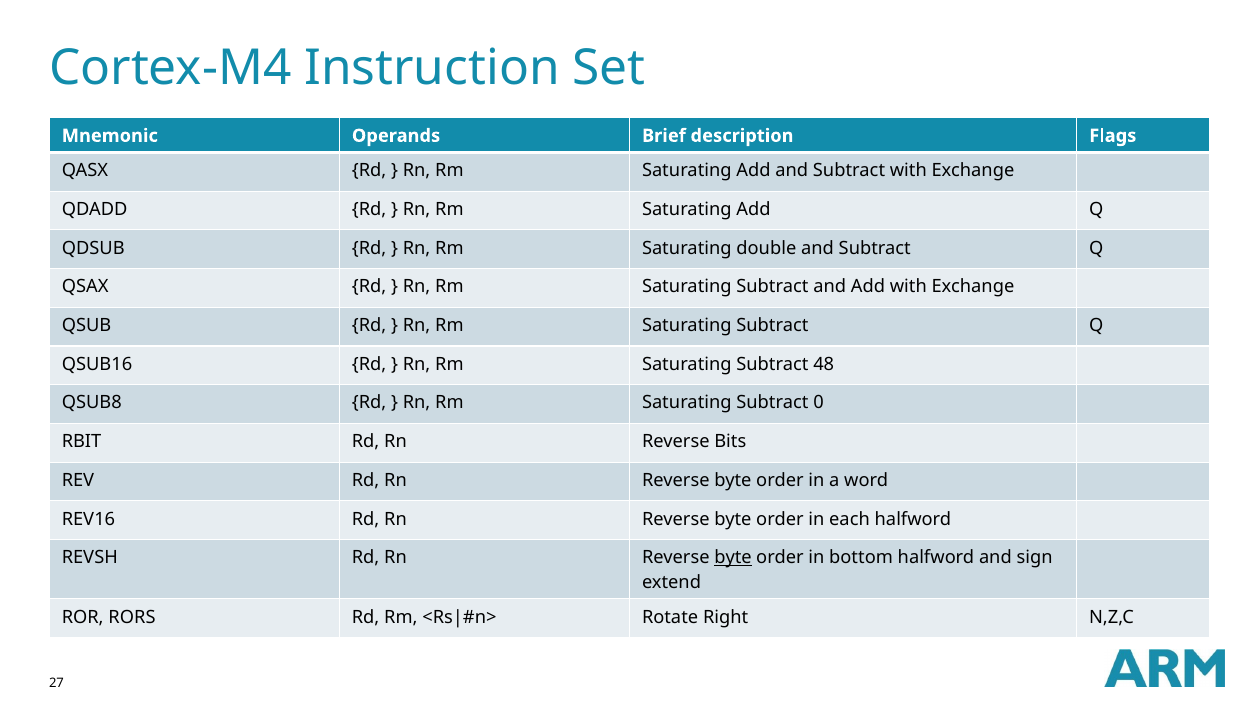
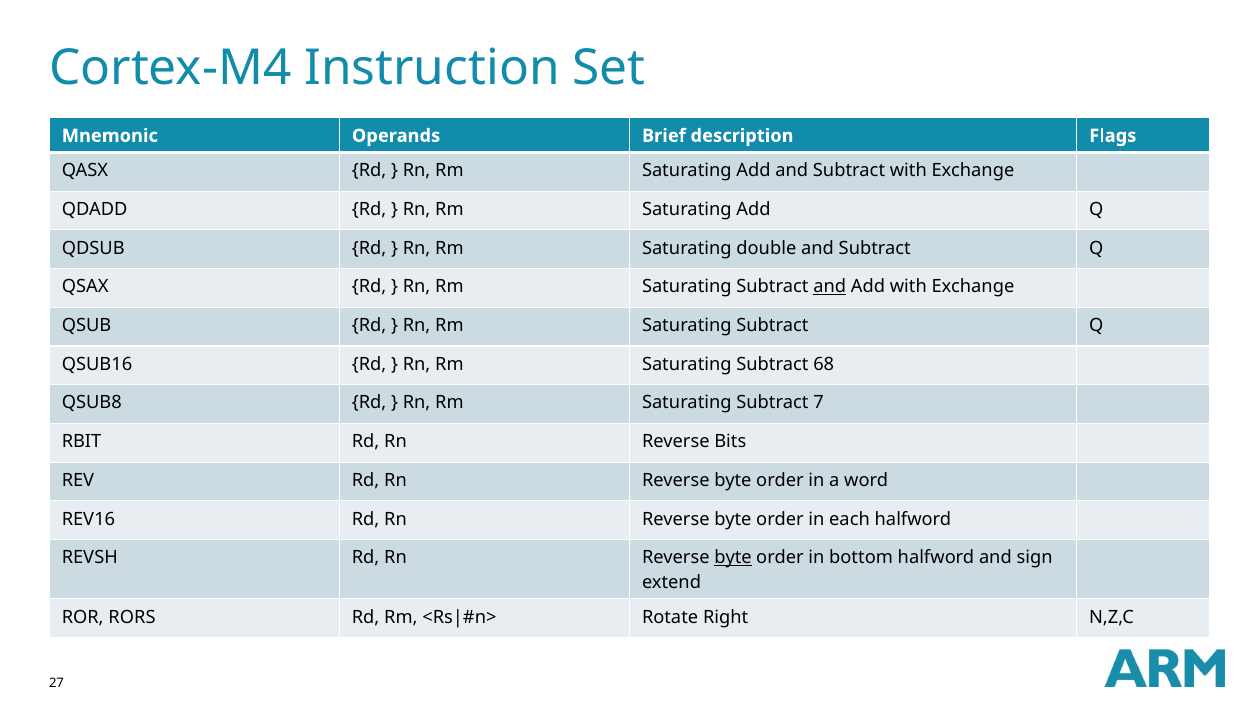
and at (830, 287) underline: none -> present
48: 48 -> 68
0: 0 -> 7
